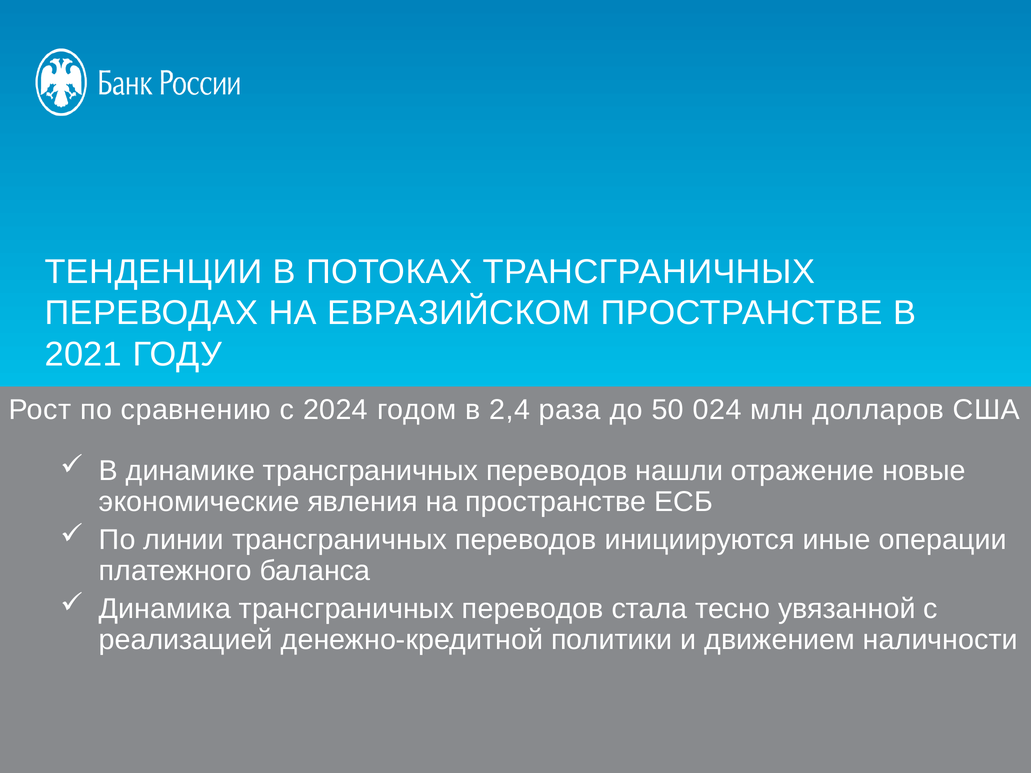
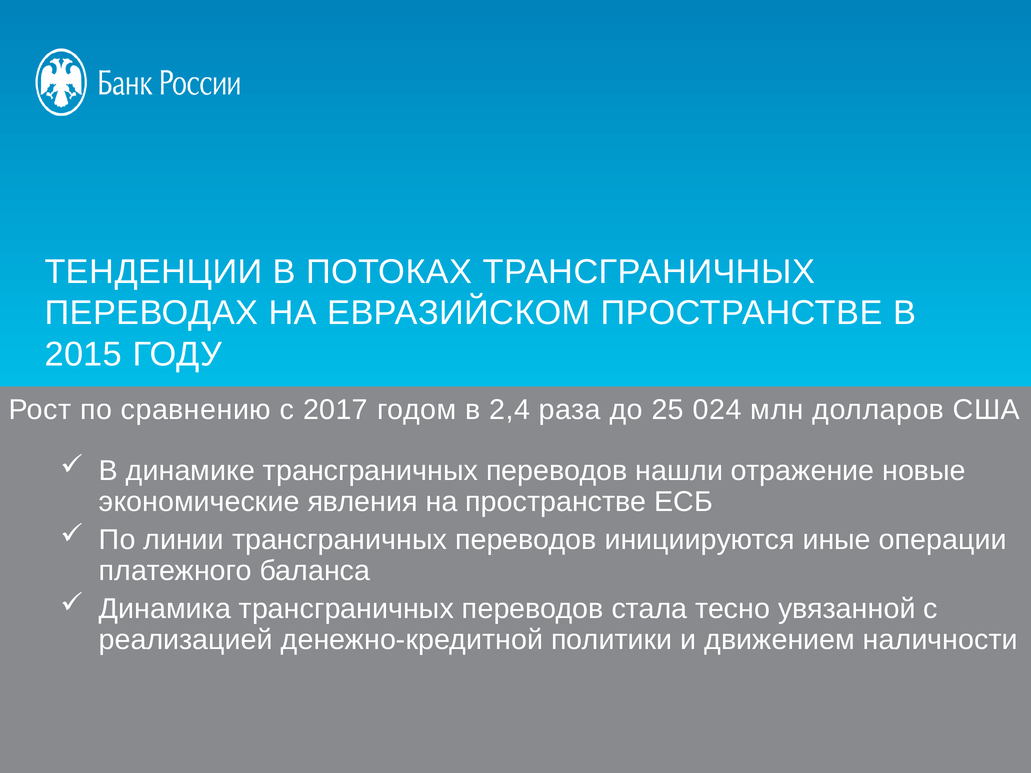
2021: 2021 -> 2015
2024: 2024 -> 2017
50: 50 -> 25
